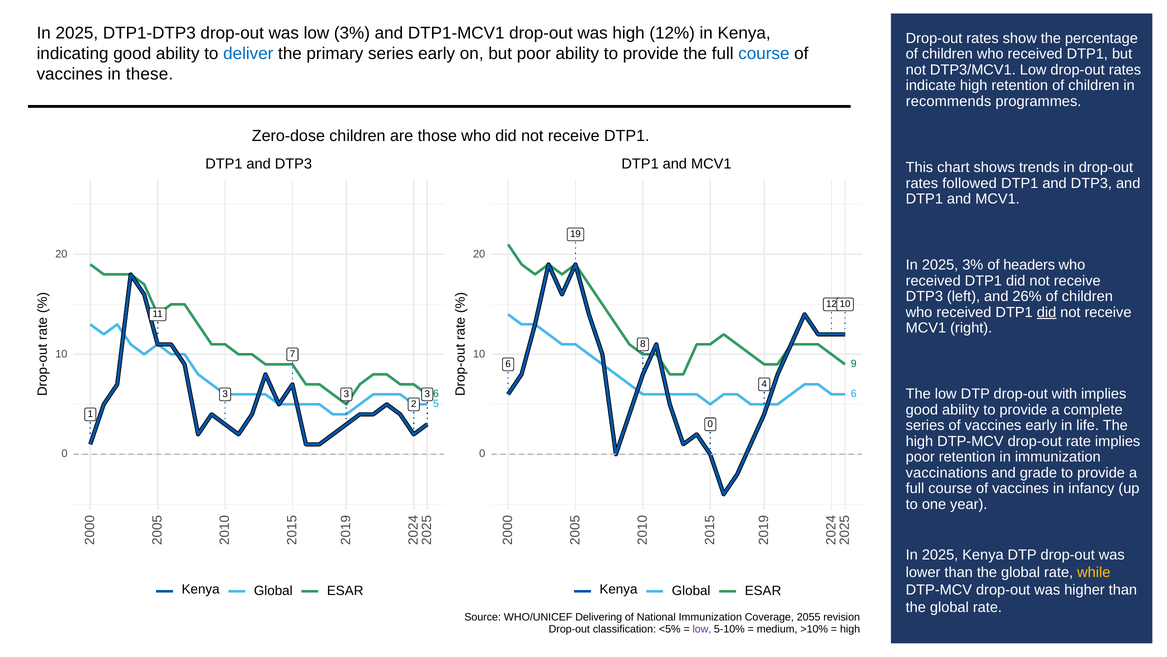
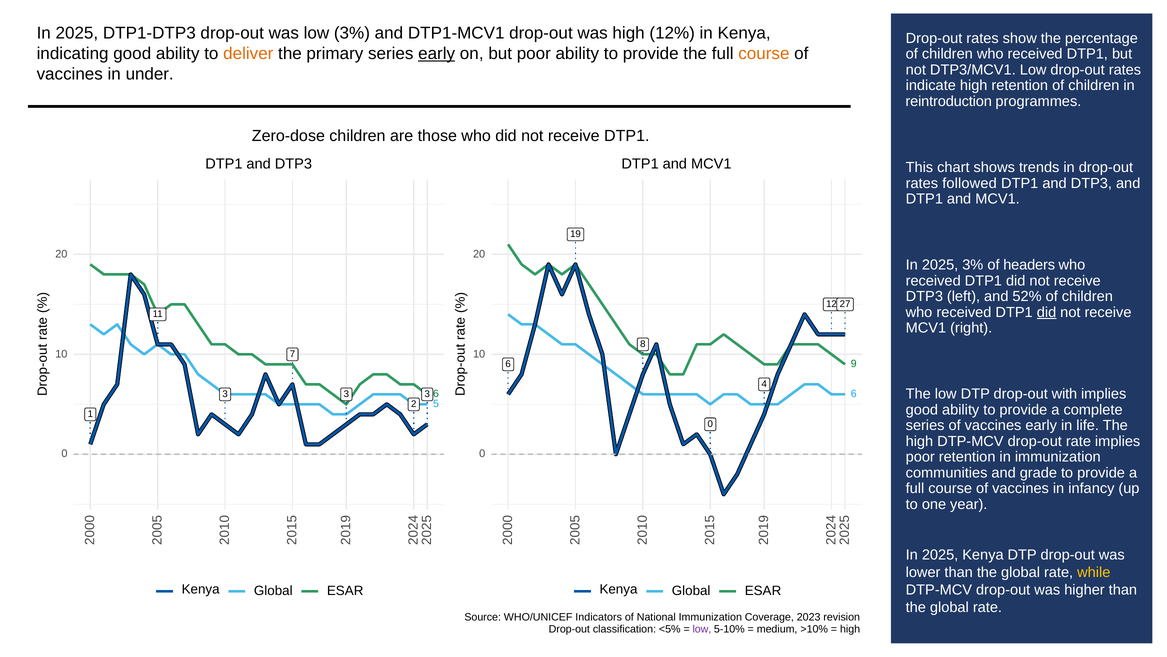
deliver colour: blue -> orange
early at (437, 54) underline: none -> present
course at (764, 54) colour: blue -> orange
these: these -> under
recommends: recommends -> reintroduction
26%: 26% -> 52%
12 10: 10 -> 27
vaccinations: vaccinations -> communities
Delivering: Delivering -> Indicators
2055: 2055 -> 2023
